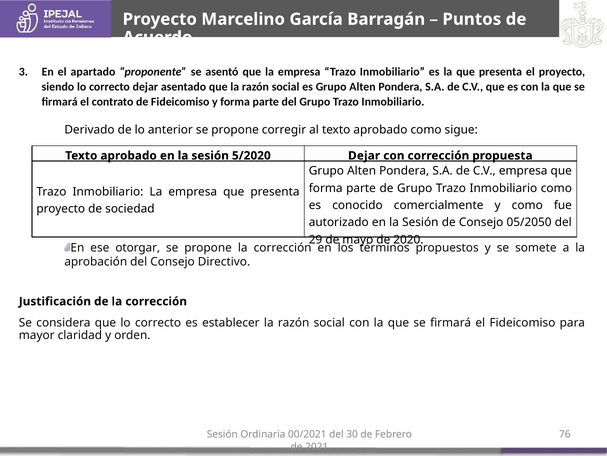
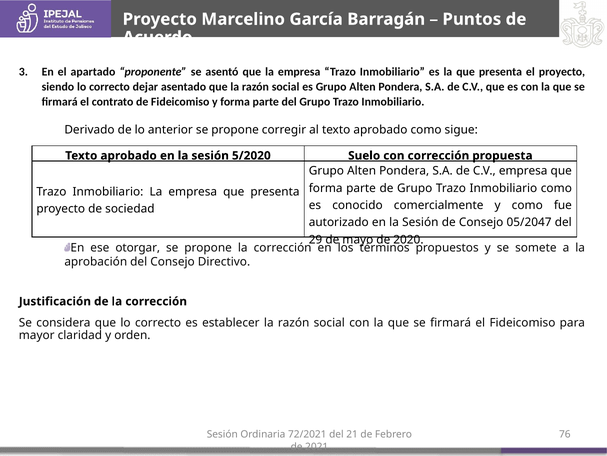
5/2020 Dejar: Dejar -> Suelo
05/2050: 05/2050 -> 05/2047
00/2021: 00/2021 -> 72/2021
30: 30 -> 21
